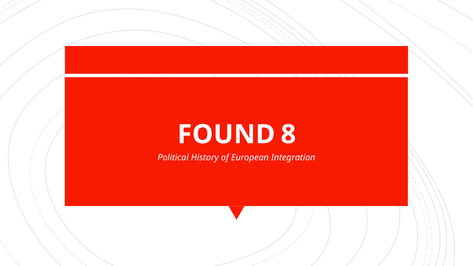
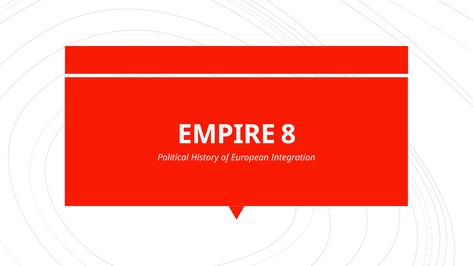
FOUND: FOUND -> EMPIRE
